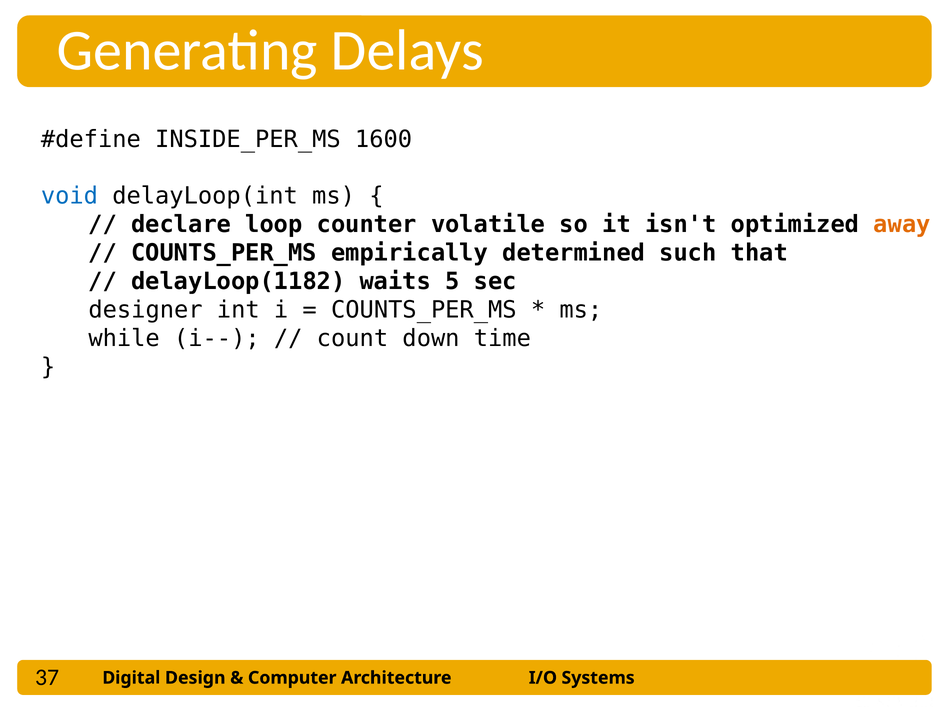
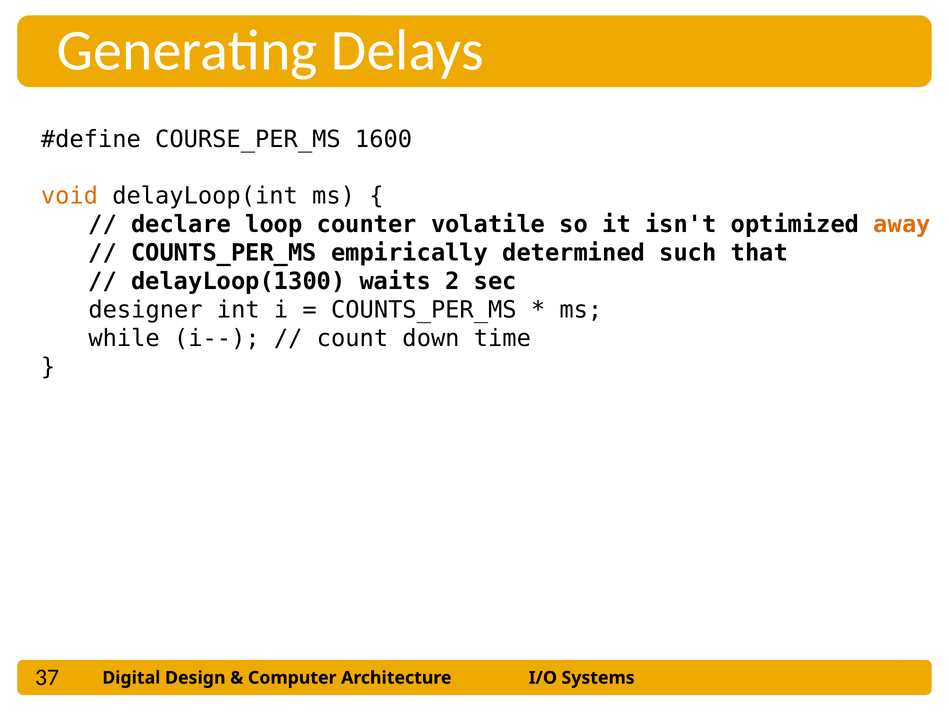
INSIDE_PER_MS: INSIDE_PER_MS -> COURSE_PER_MS
void colour: blue -> orange
delayLoop(1182: delayLoop(1182 -> delayLoop(1300
5: 5 -> 2
